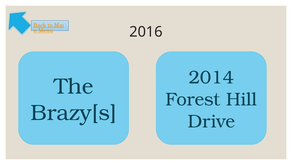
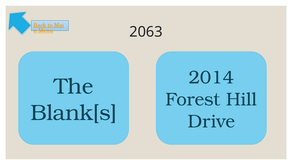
2016: 2016 -> 2063
Brazy[s: Brazy[s -> Blank[s
